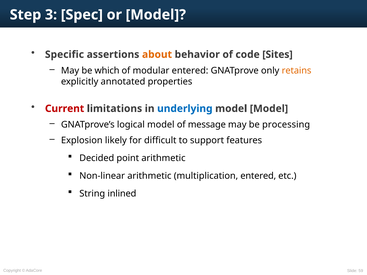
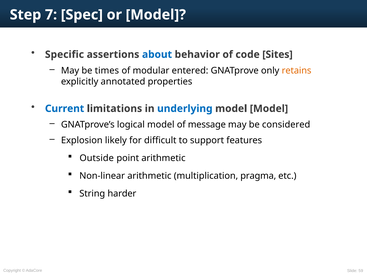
3: 3 -> 7
about colour: orange -> blue
which: which -> times
Current colour: red -> blue
processing: processing -> considered
Decided: Decided -> Outside
multiplication entered: entered -> pragma
inlined: inlined -> harder
